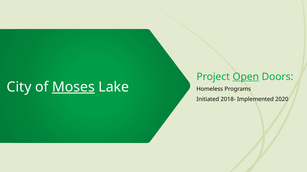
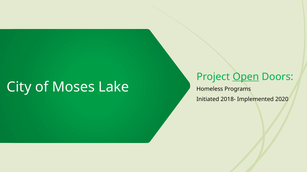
Moses underline: present -> none
